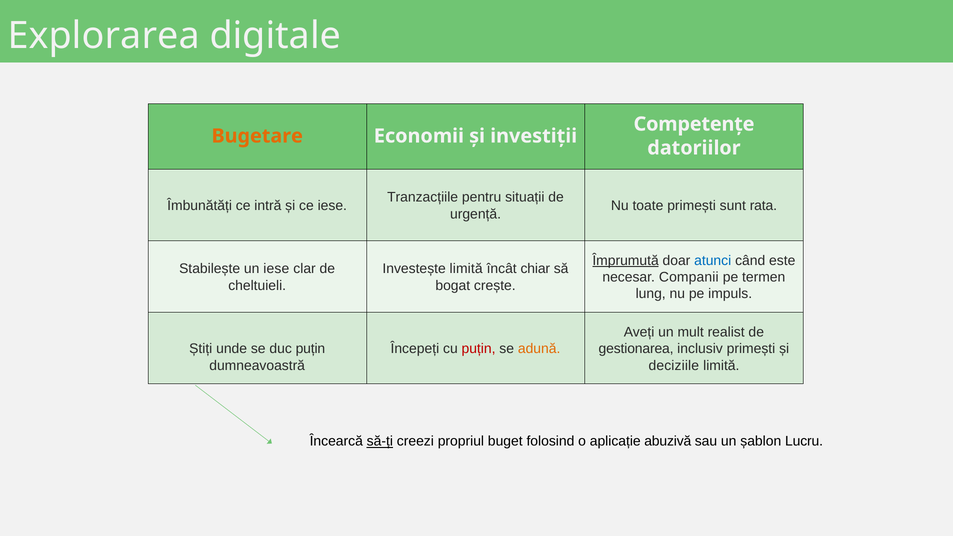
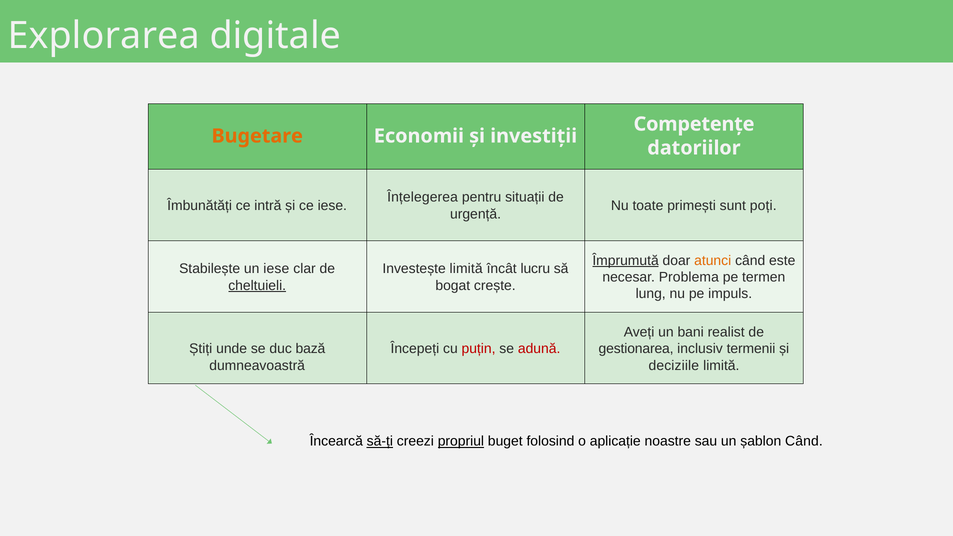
Tranzacțiile: Tranzacțiile -> Înțelegerea
rata: rata -> poți
atunci colour: blue -> orange
chiar: chiar -> lucru
Companii: Companii -> Problema
cheltuieli underline: none -> present
mult: mult -> bani
duc puțin: puțin -> bază
adună colour: orange -> red
inclusiv primești: primești -> termenii
propriul underline: none -> present
abuzivă: abuzivă -> noastre
șablon Lucru: Lucru -> Când
